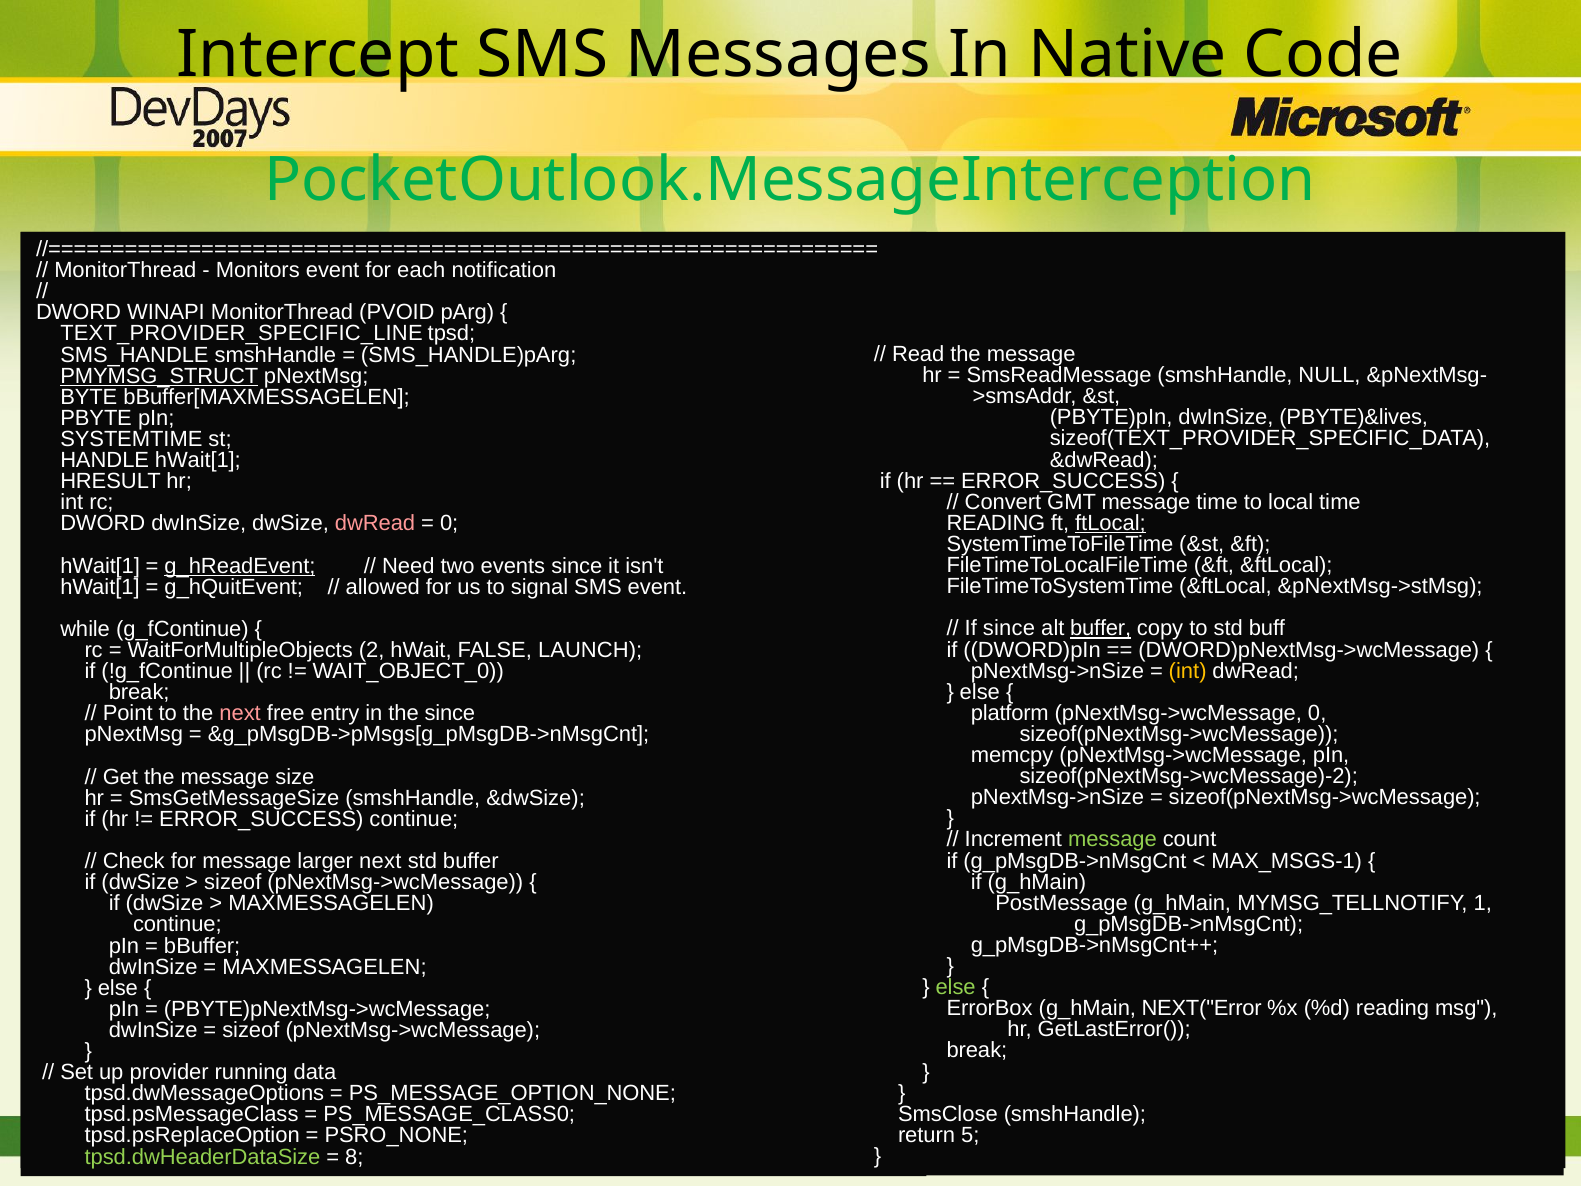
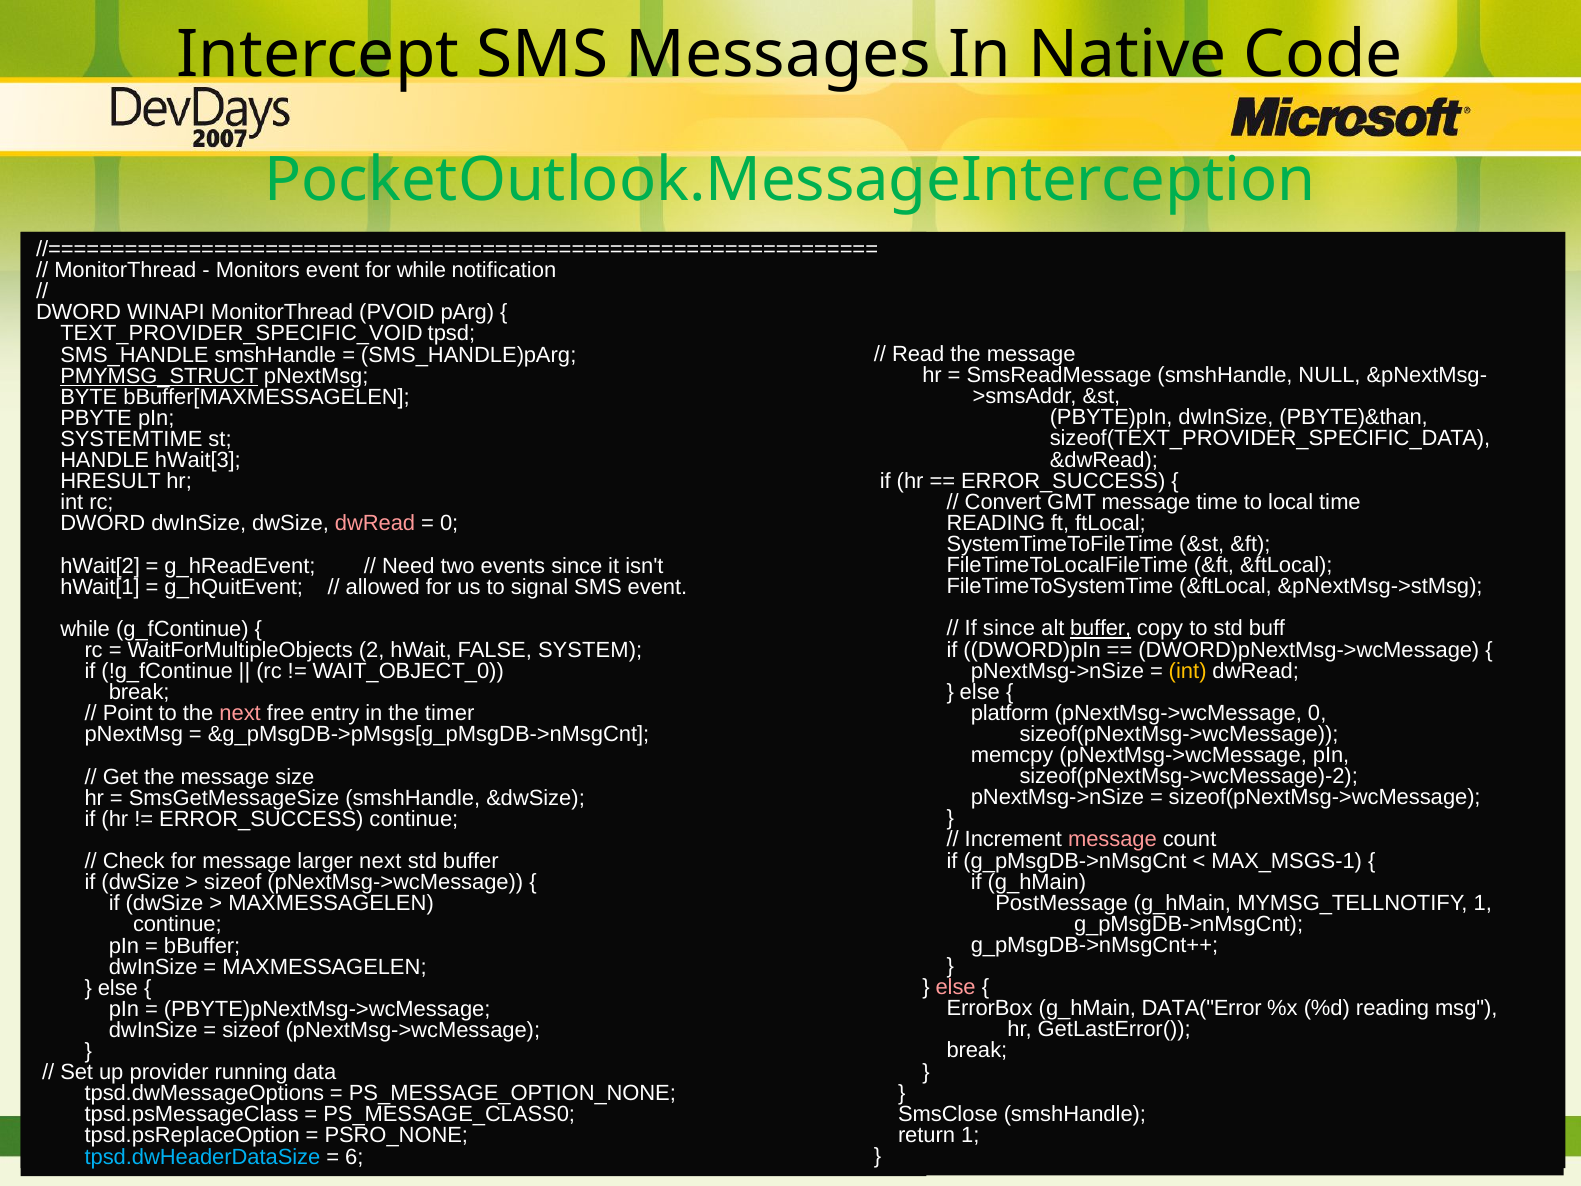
for each: each -> while
TEXT_PROVIDER_SPECIFIC_LINE: TEXT_PROVIDER_SPECIFIC_LINE -> TEXT_PROVIDER_SPECIFIC_VOID
PBYTE)&lives: PBYTE)&lives -> PBYTE)&than
HANDLE hWait[1: hWait[1 -> hWait[3
ftLocal underline: present -> none
hWait[1 at (100, 566): hWait[1 -> hWait[2
g_hReadEvent underline: present -> none
LAUNCH: LAUNCH -> SYSTEM
the since: since -> timer
message at (1112, 840) colour: light green -> pink
else at (956, 987) colour: light green -> pink
NEXT("Error: NEXT("Error -> DATA("Error
return 5: 5 -> 1
tpsd.dwHeaderDataSize colour: light green -> light blue
8: 8 -> 6
